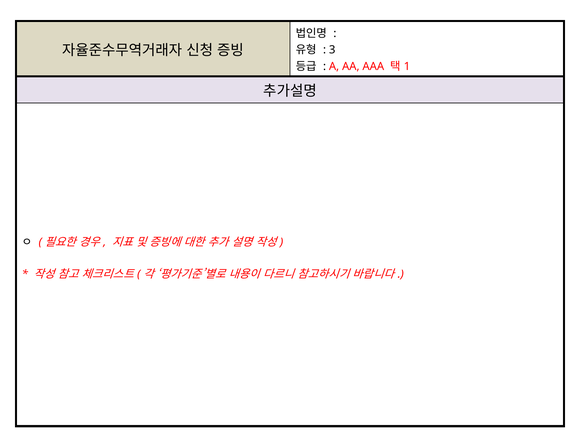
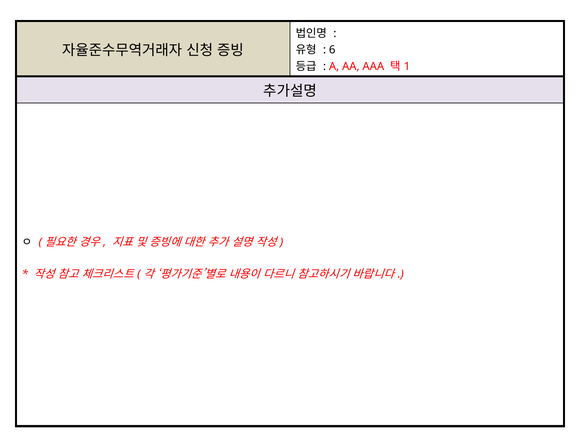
3: 3 -> 6
